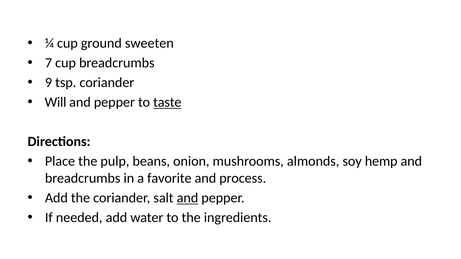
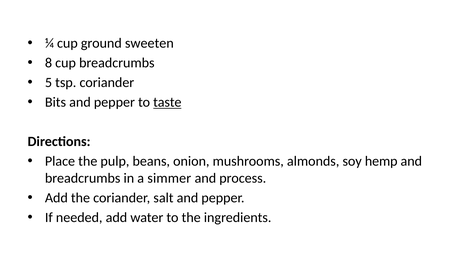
7: 7 -> 8
9: 9 -> 5
Will: Will -> Bits
favorite: favorite -> simmer
and at (187, 198) underline: present -> none
